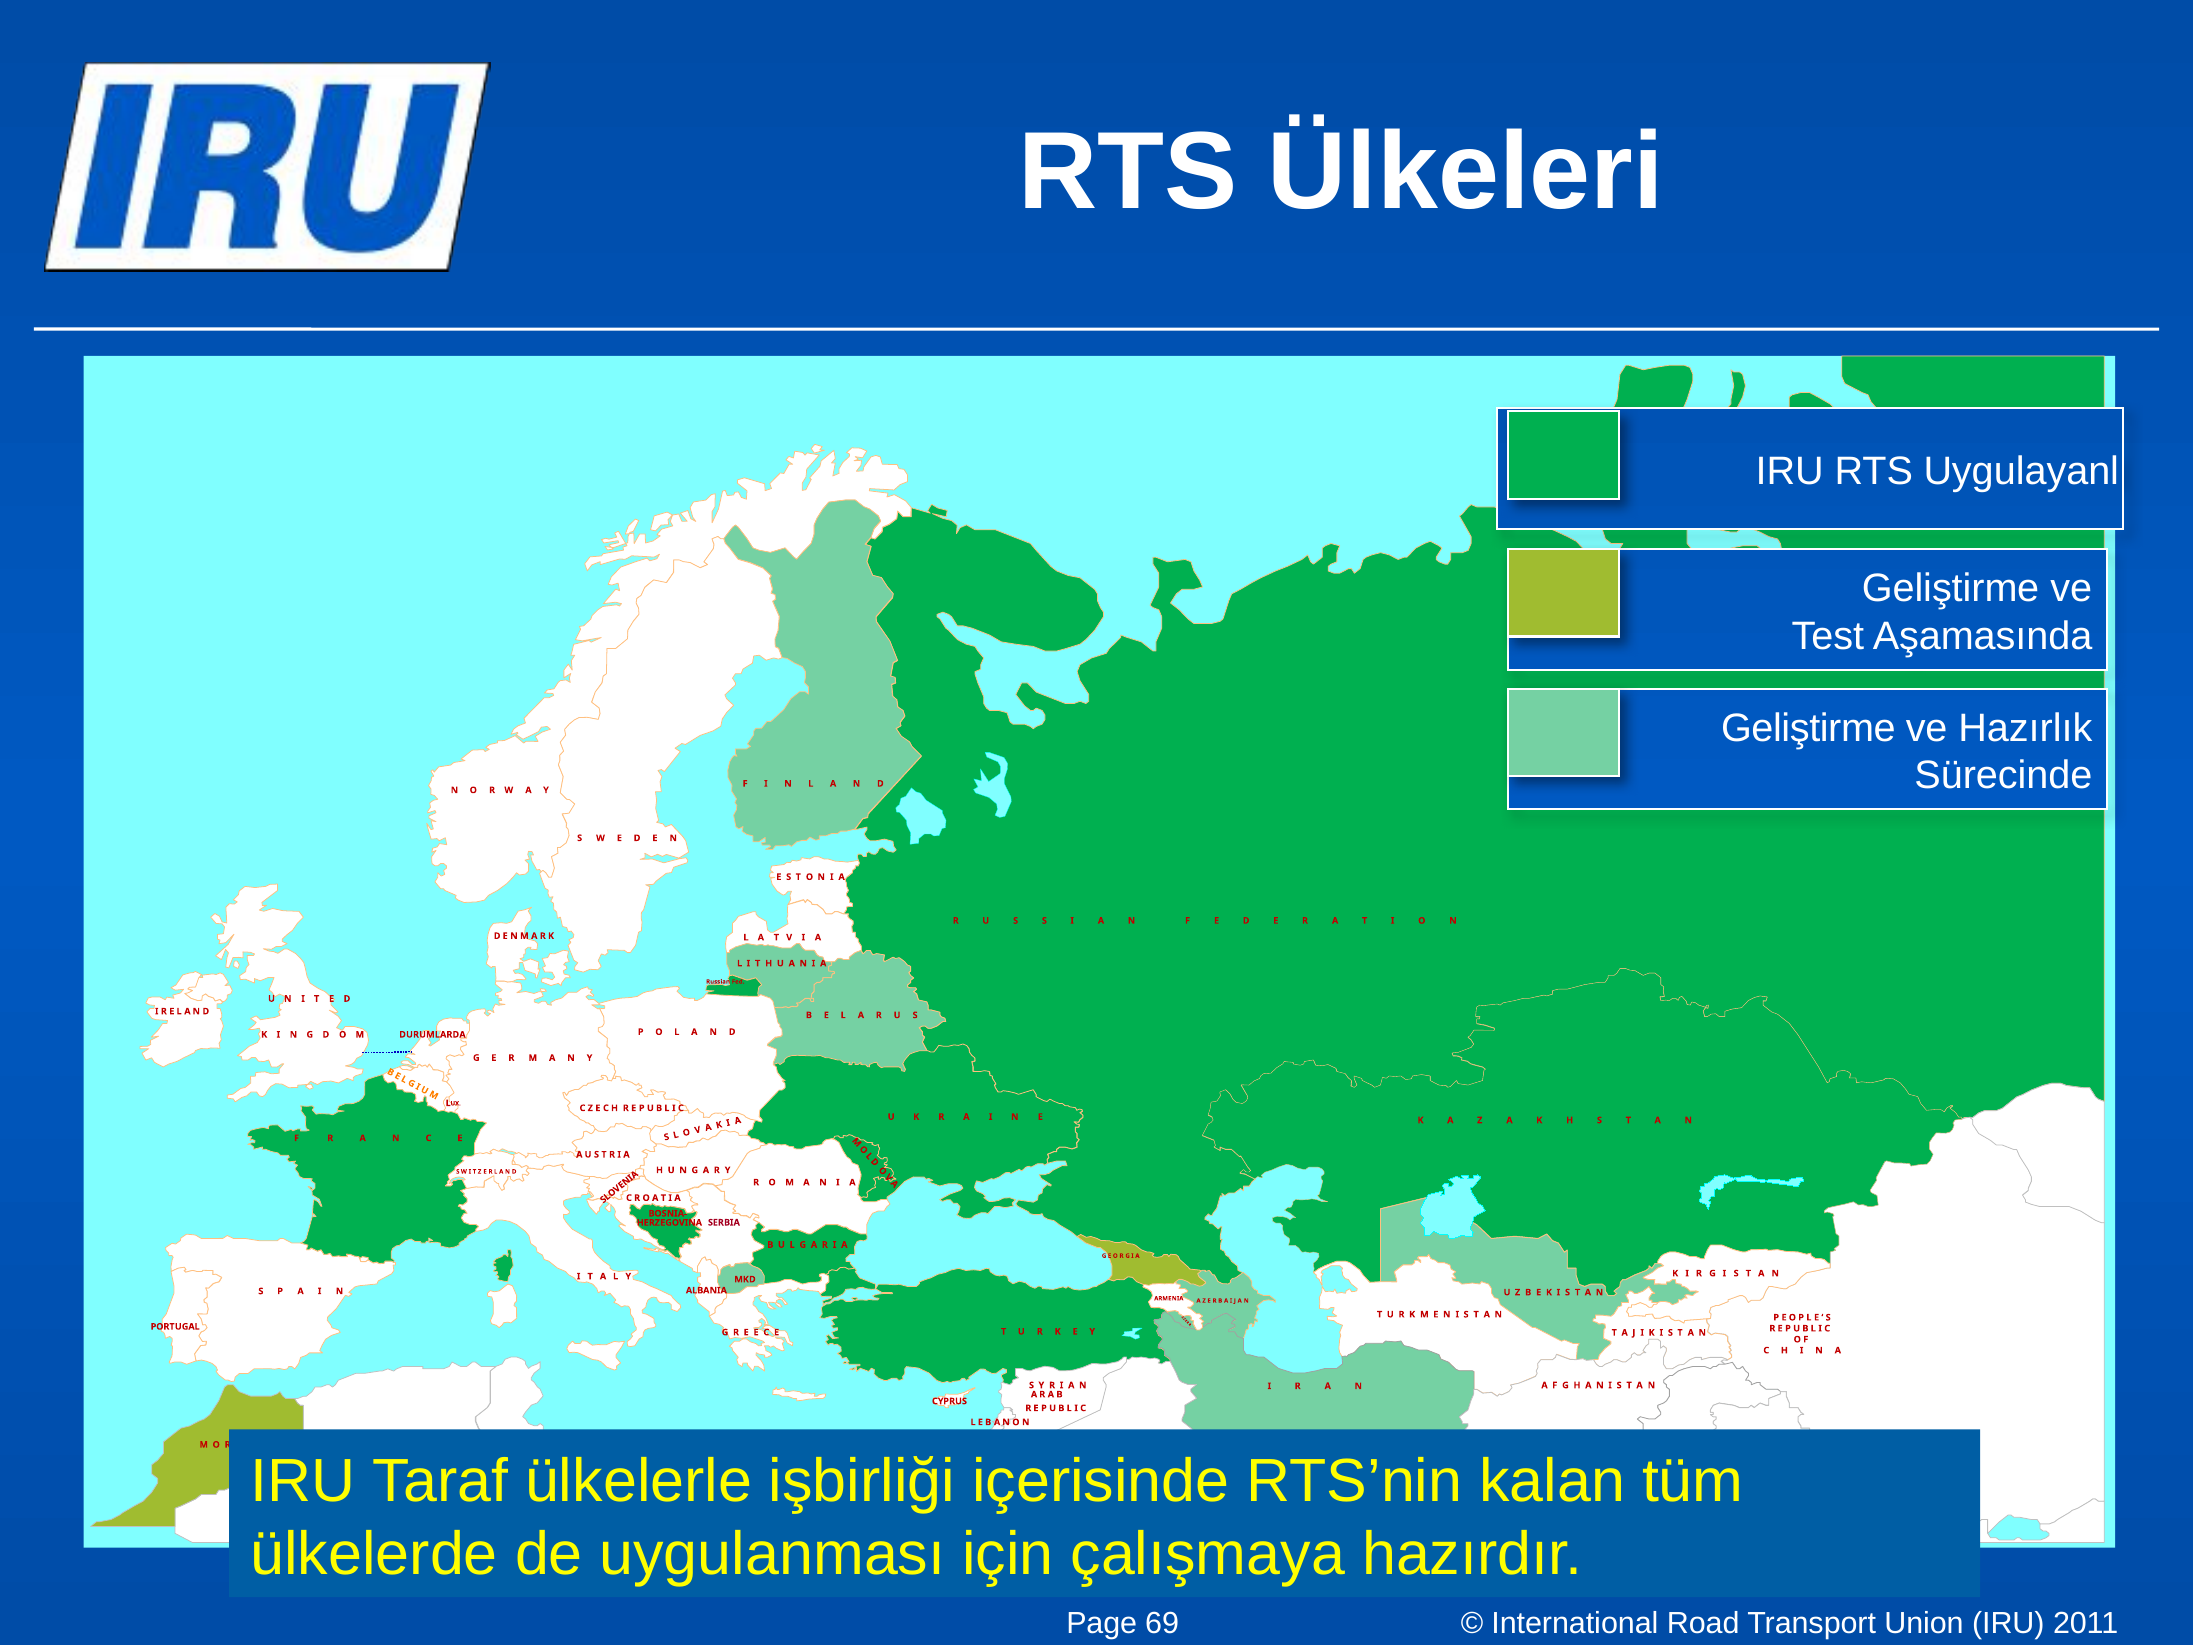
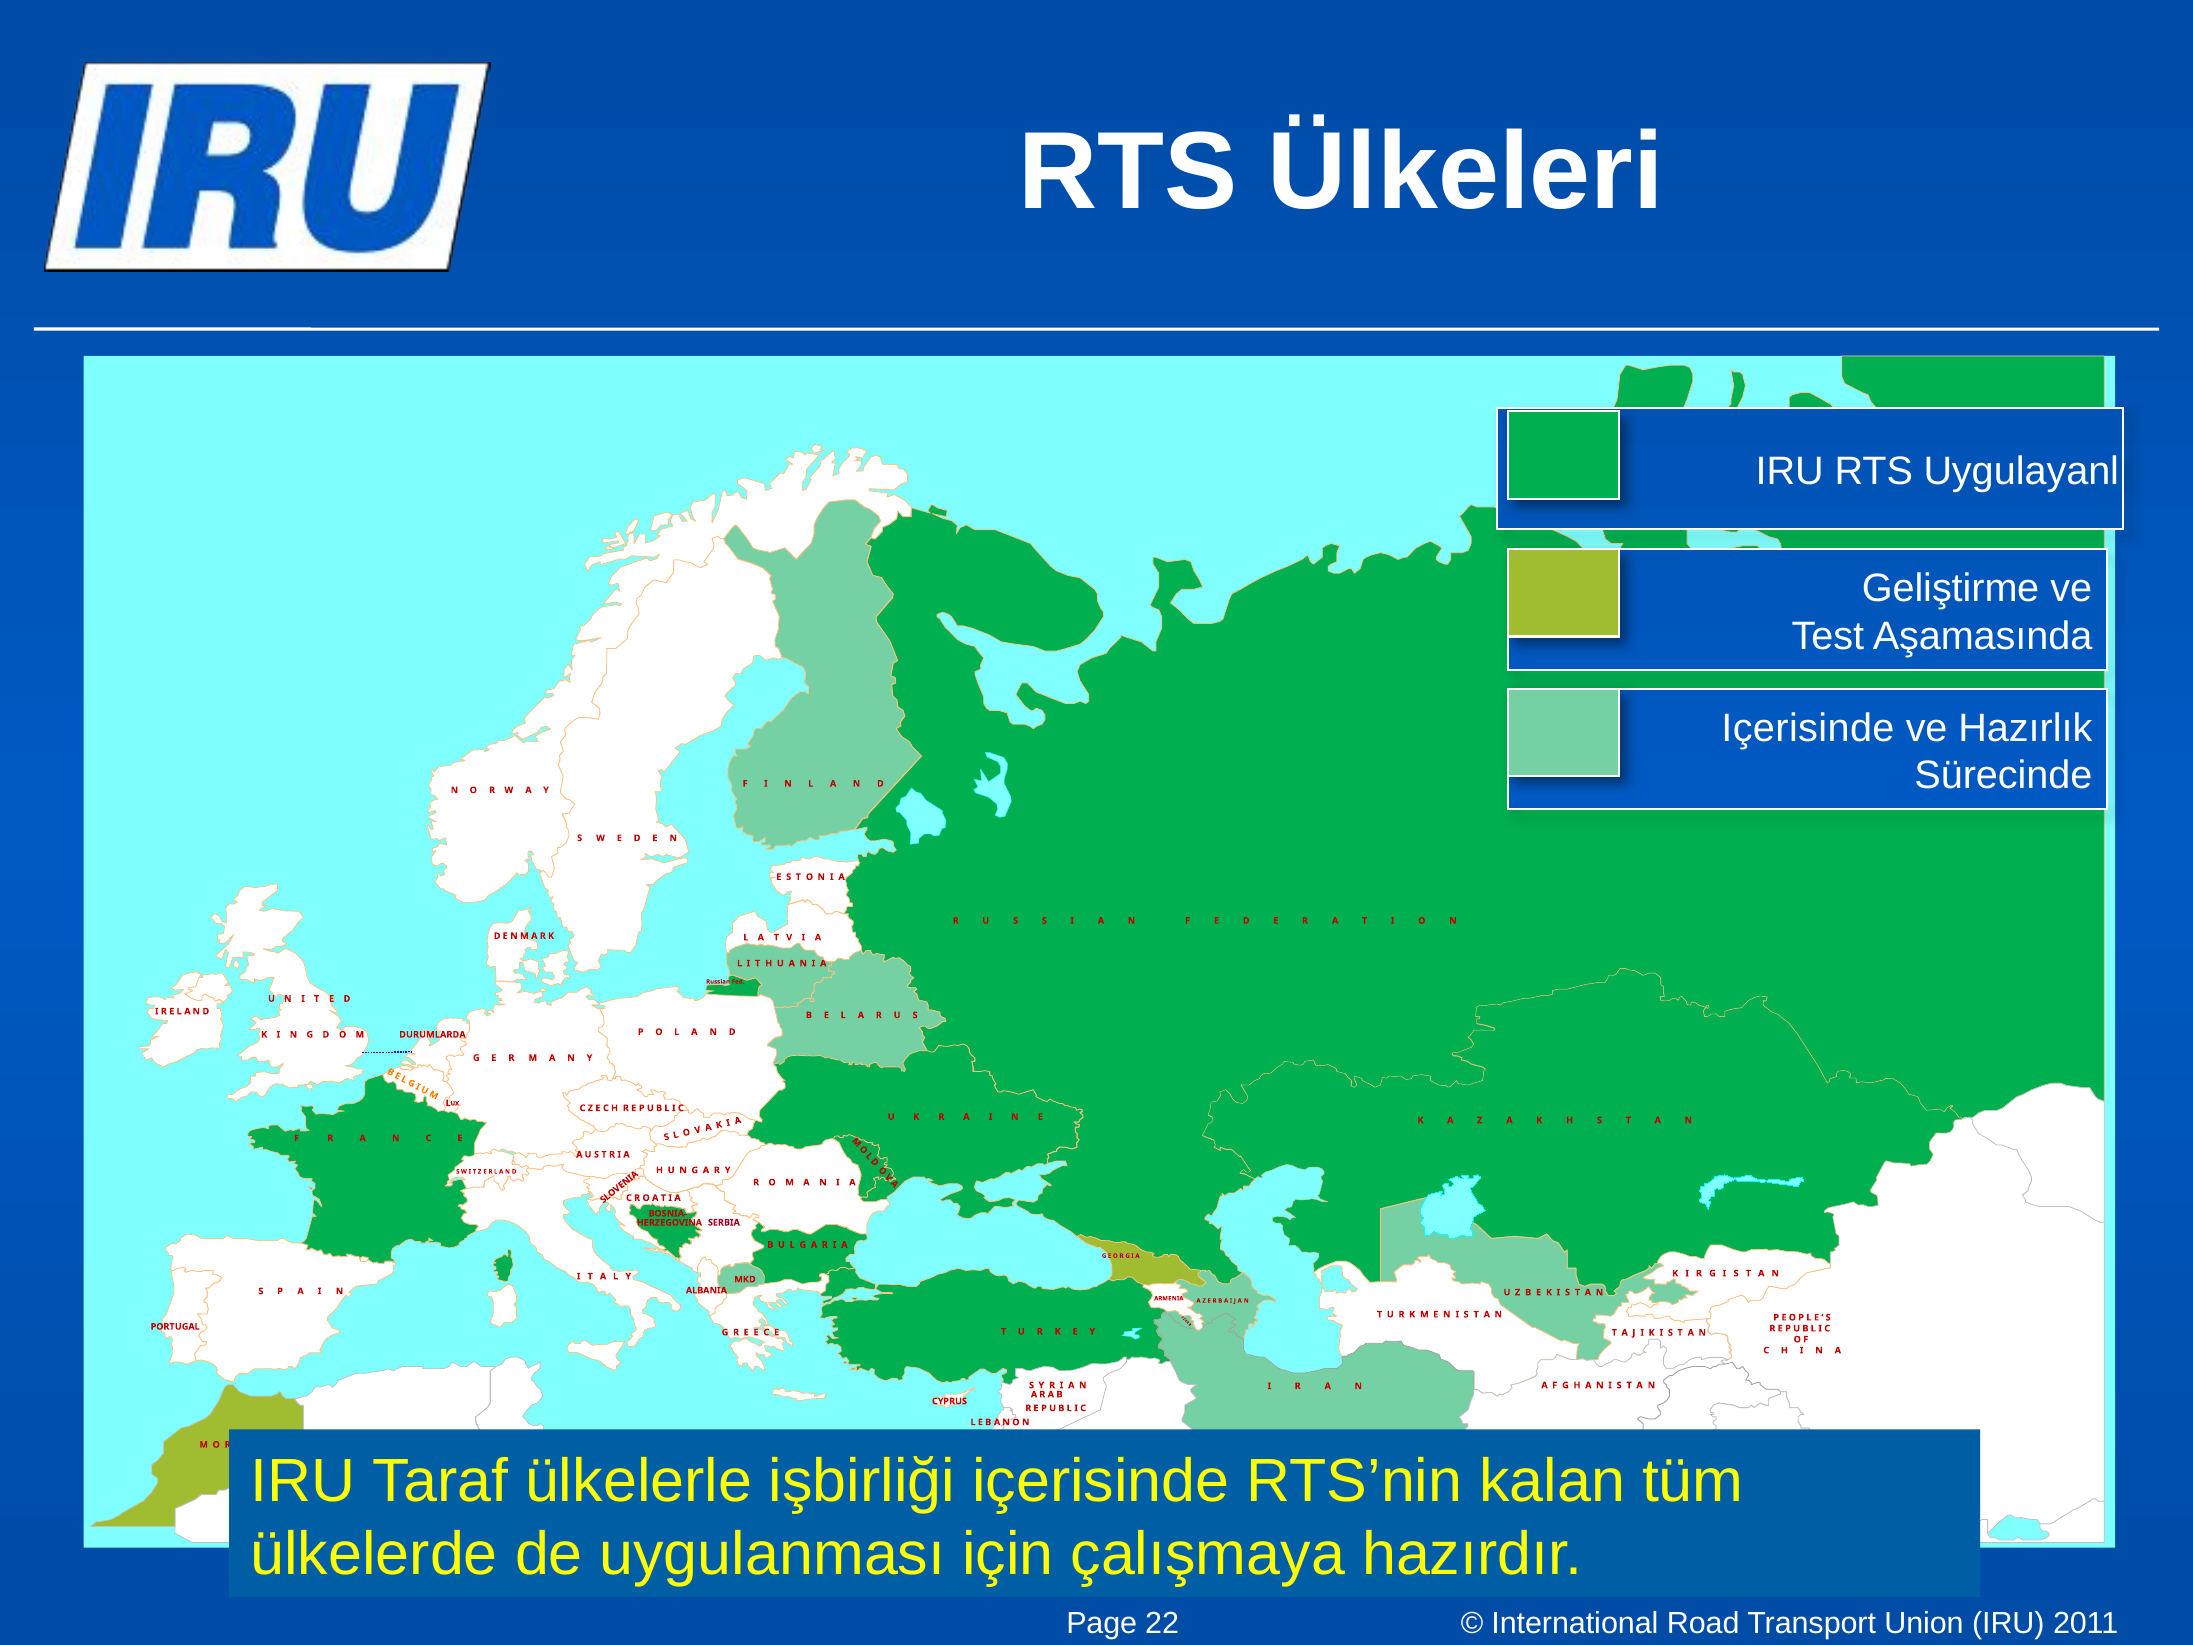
Geliştirme at (1808, 728): Geliştirme -> Içerisinde
69: 69 -> 22
